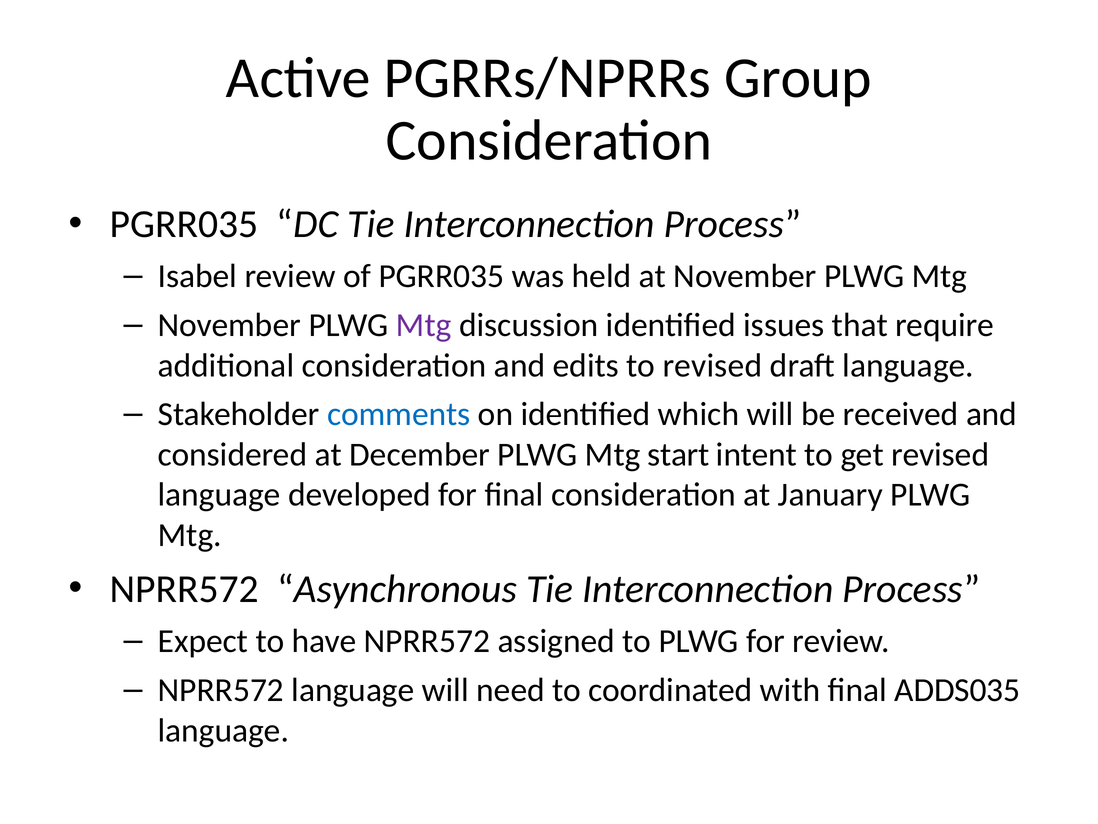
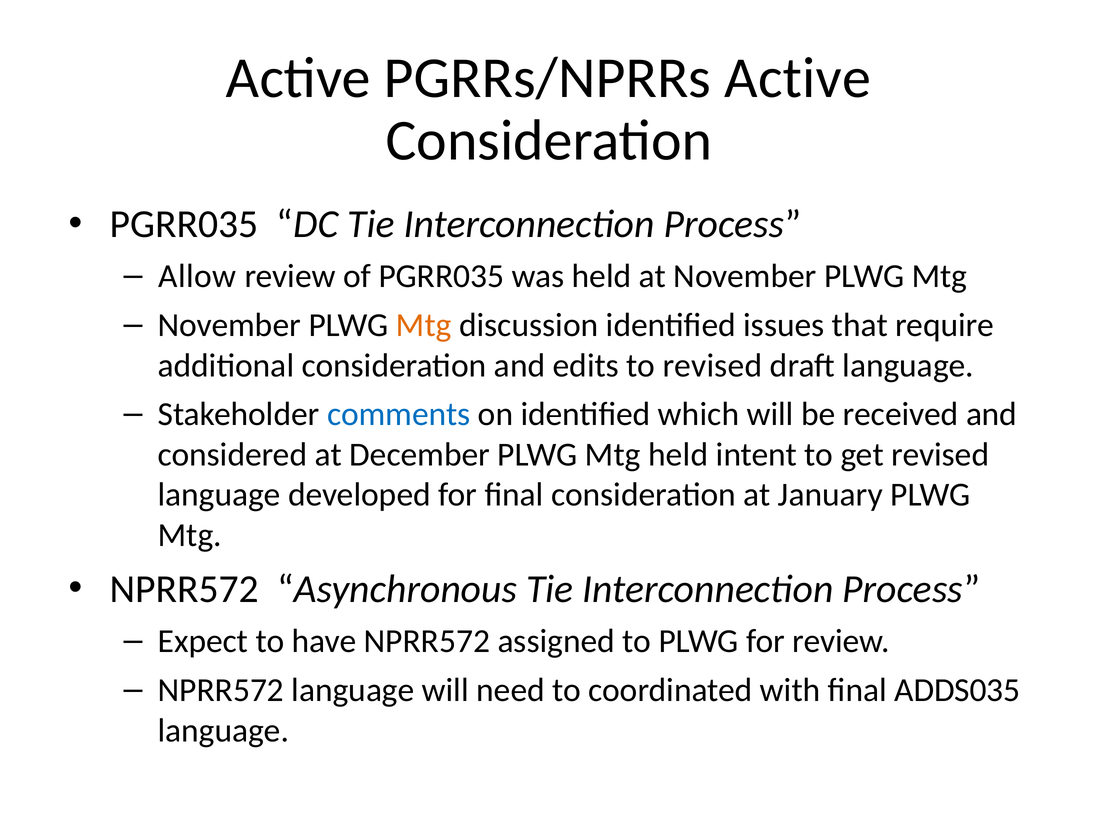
PGRRs/NPRRs Group: Group -> Active
Isabel: Isabel -> Allow
Mtg at (424, 325) colour: purple -> orange
Mtg start: start -> held
